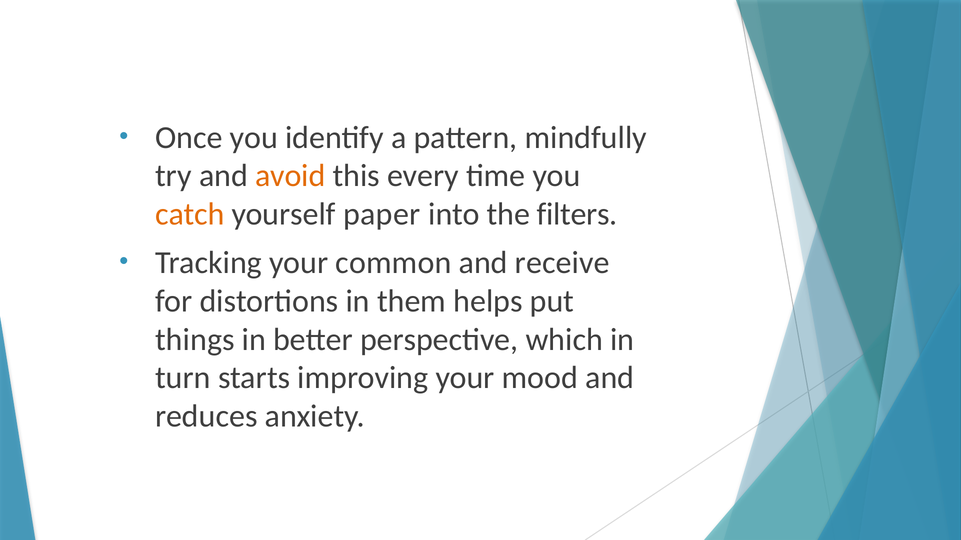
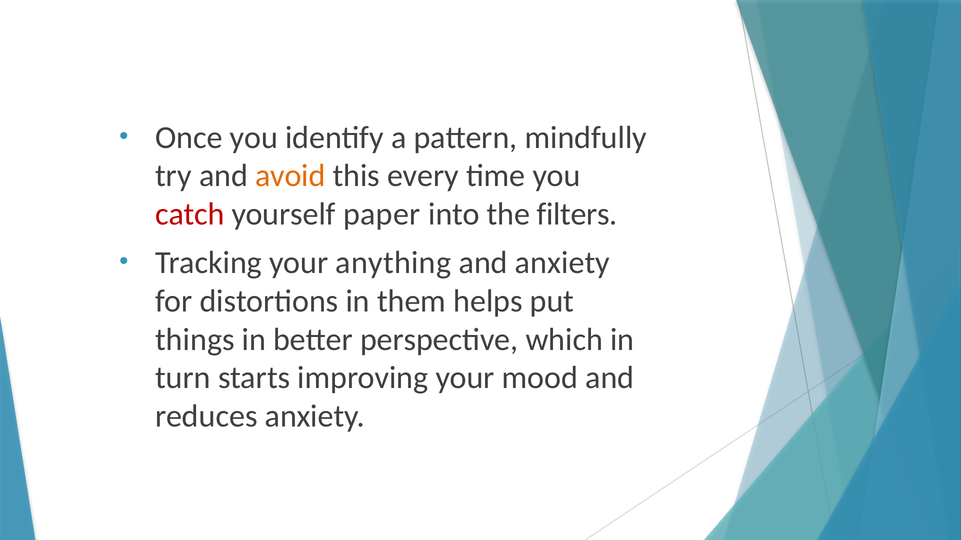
catch colour: orange -> red
common: common -> anything
and receive: receive -> anxiety
